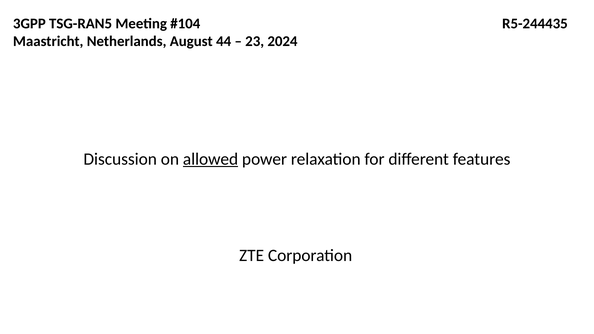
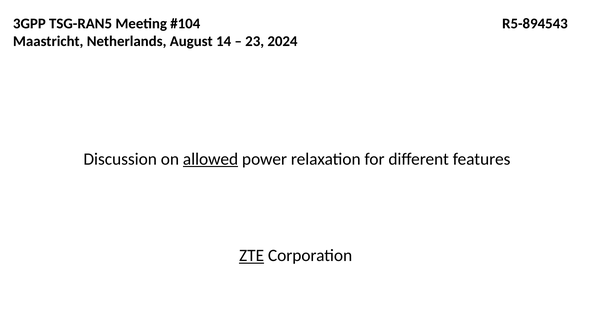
R5-244435: R5-244435 -> R5-894543
44: 44 -> 14
ZTE underline: none -> present
